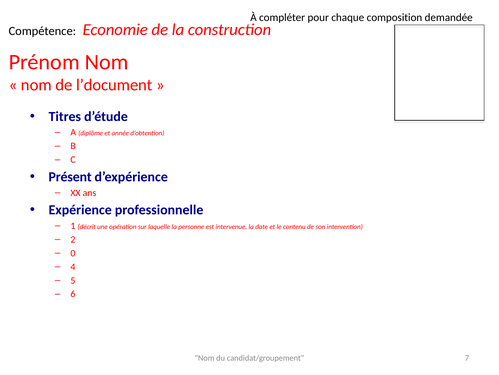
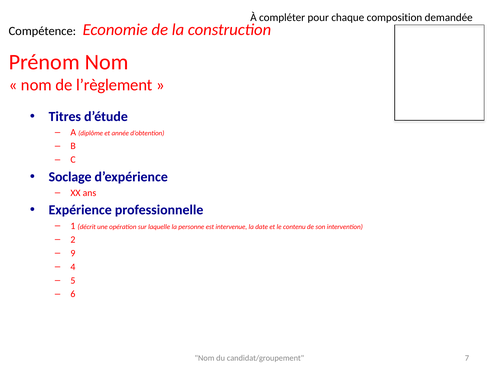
l’document: l’document -> l’règlement
Présent: Présent -> Soclage
0: 0 -> 9
